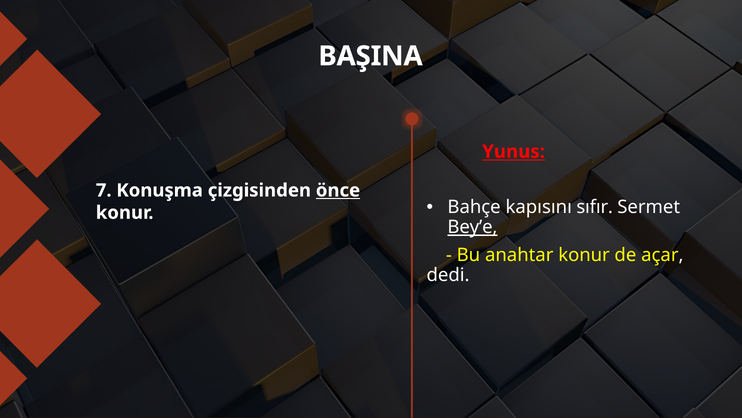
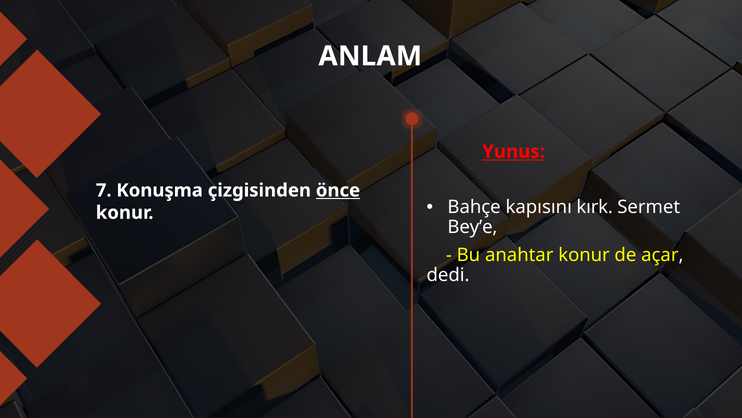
BAŞINA: BAŞINA -> ANLAM
sıfır: sıfır -> kırk
Bey’e underline: present -> none
